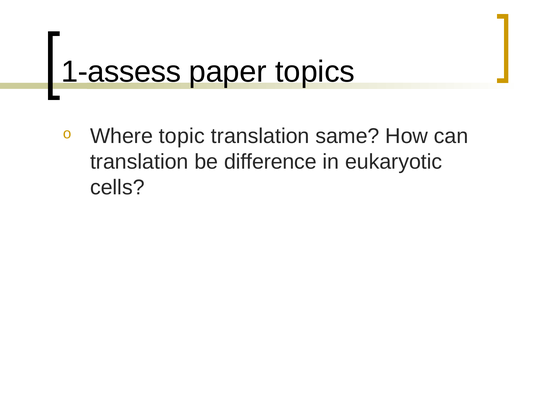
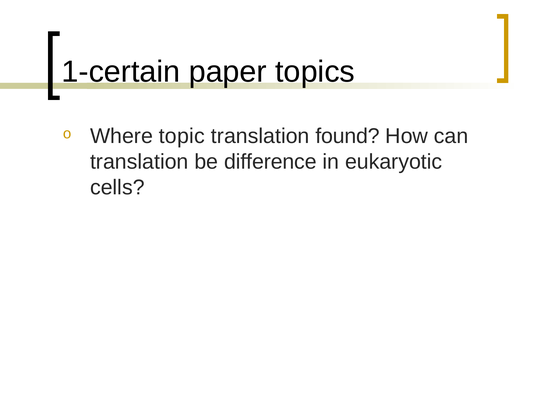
1-assess: 1-assess -> 1-certain
same: same -> found
